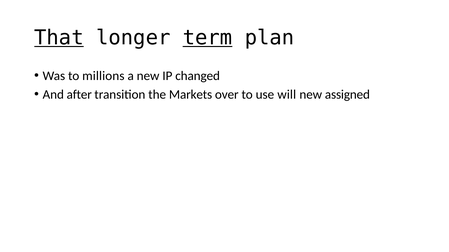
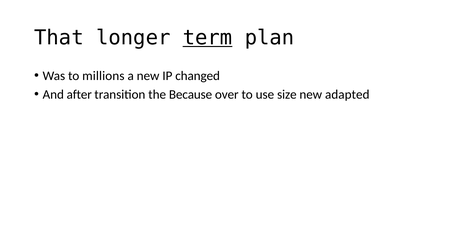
That underline: present -> none
Markets: Markets -> Because
will: will -> size
assigned: assigned -> adapted
